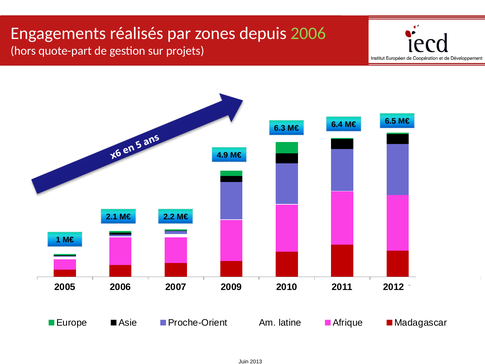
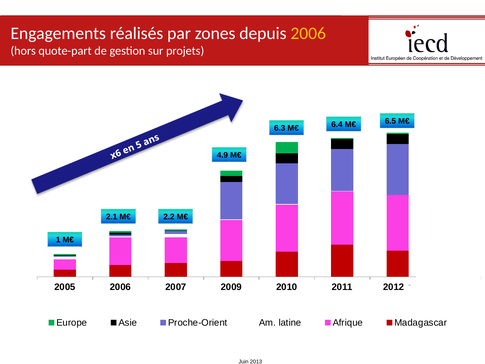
2006 at (308, 33) colour: light green -> yellow
